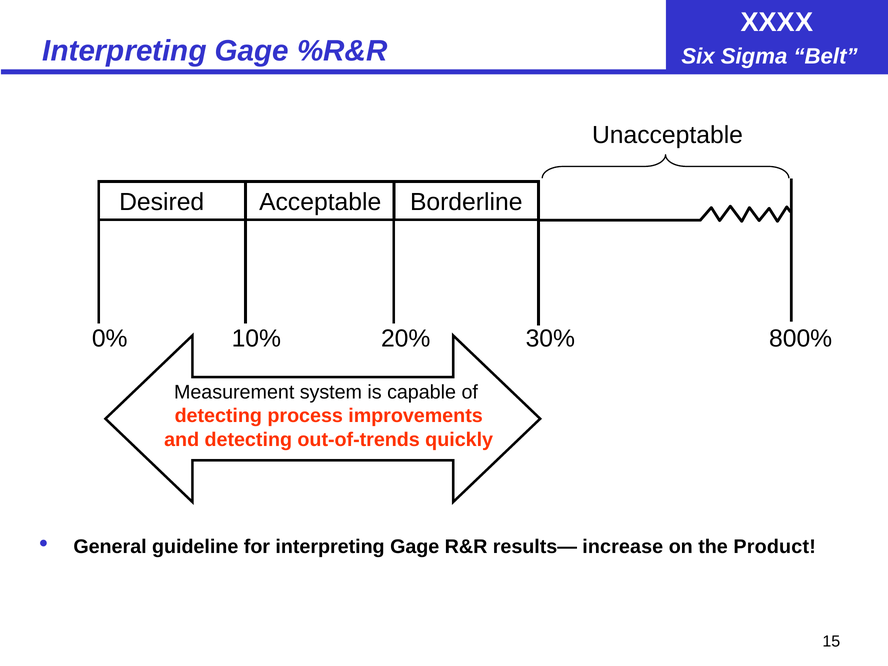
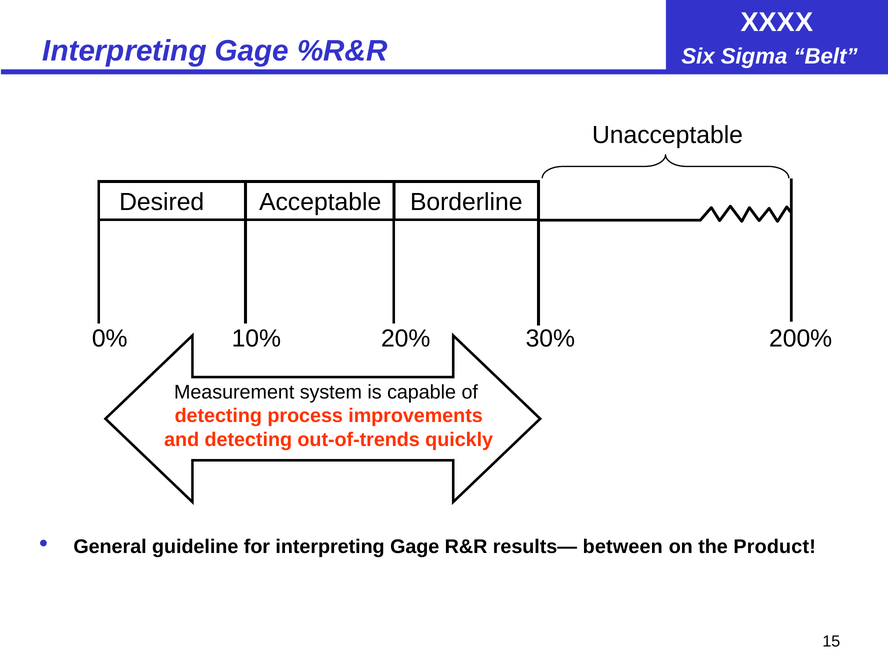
800%: 800% -> 200%
increase: increase -> between
